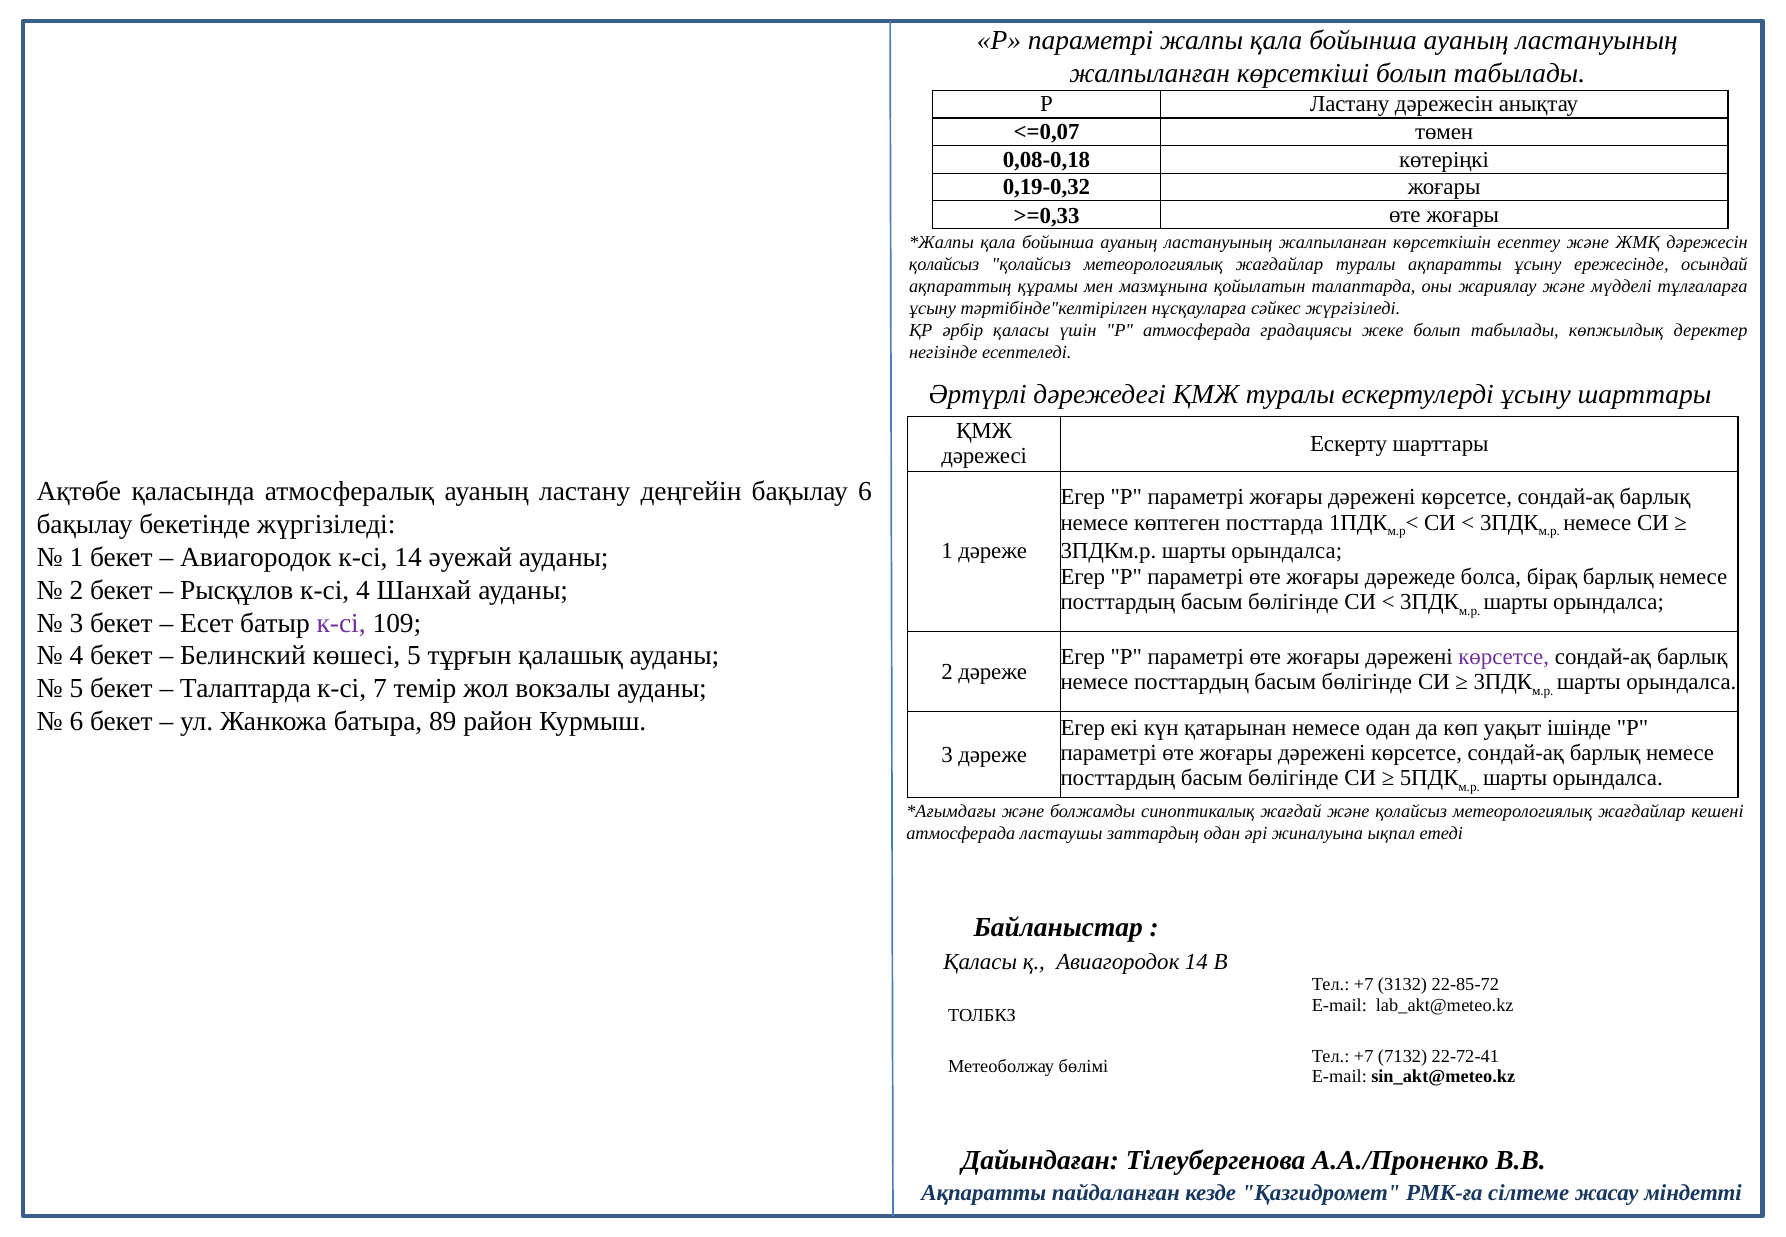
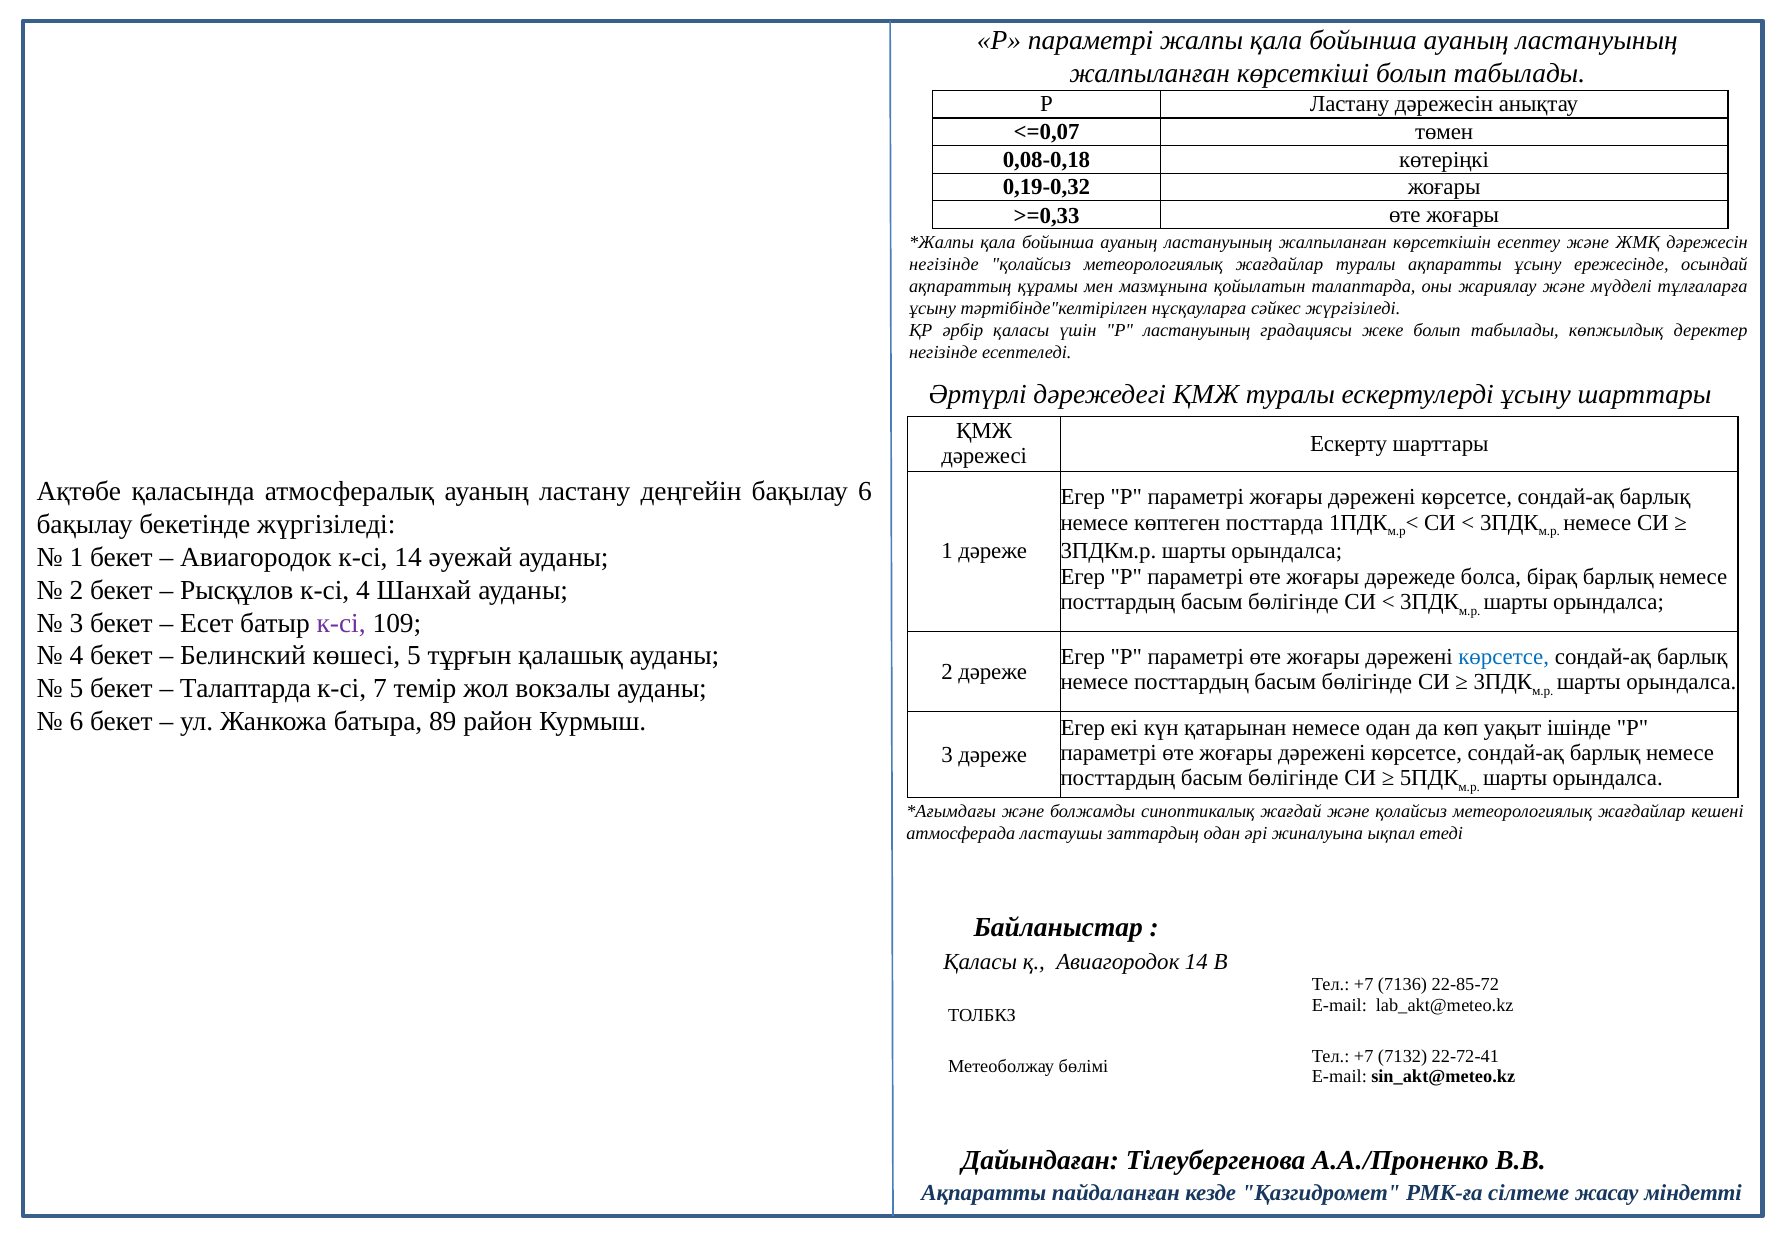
қолайсыз at (944, 264): қолайсыз -> негізінде
Р атмосферада: атмосферада -> ластануының
көрсетсе at (1504, 657) colour: purple -> blue
3132: 3132 -> 7136
